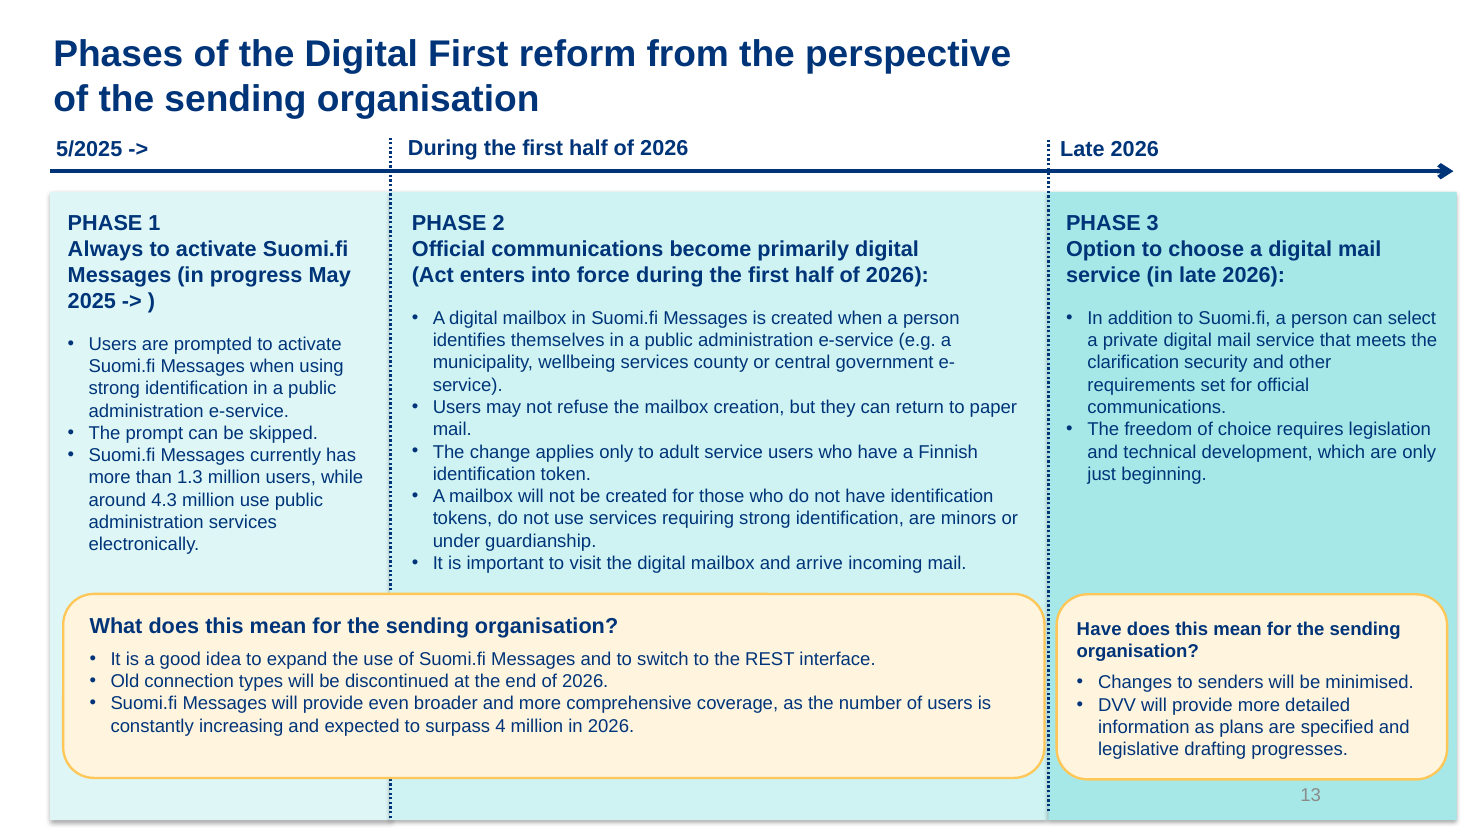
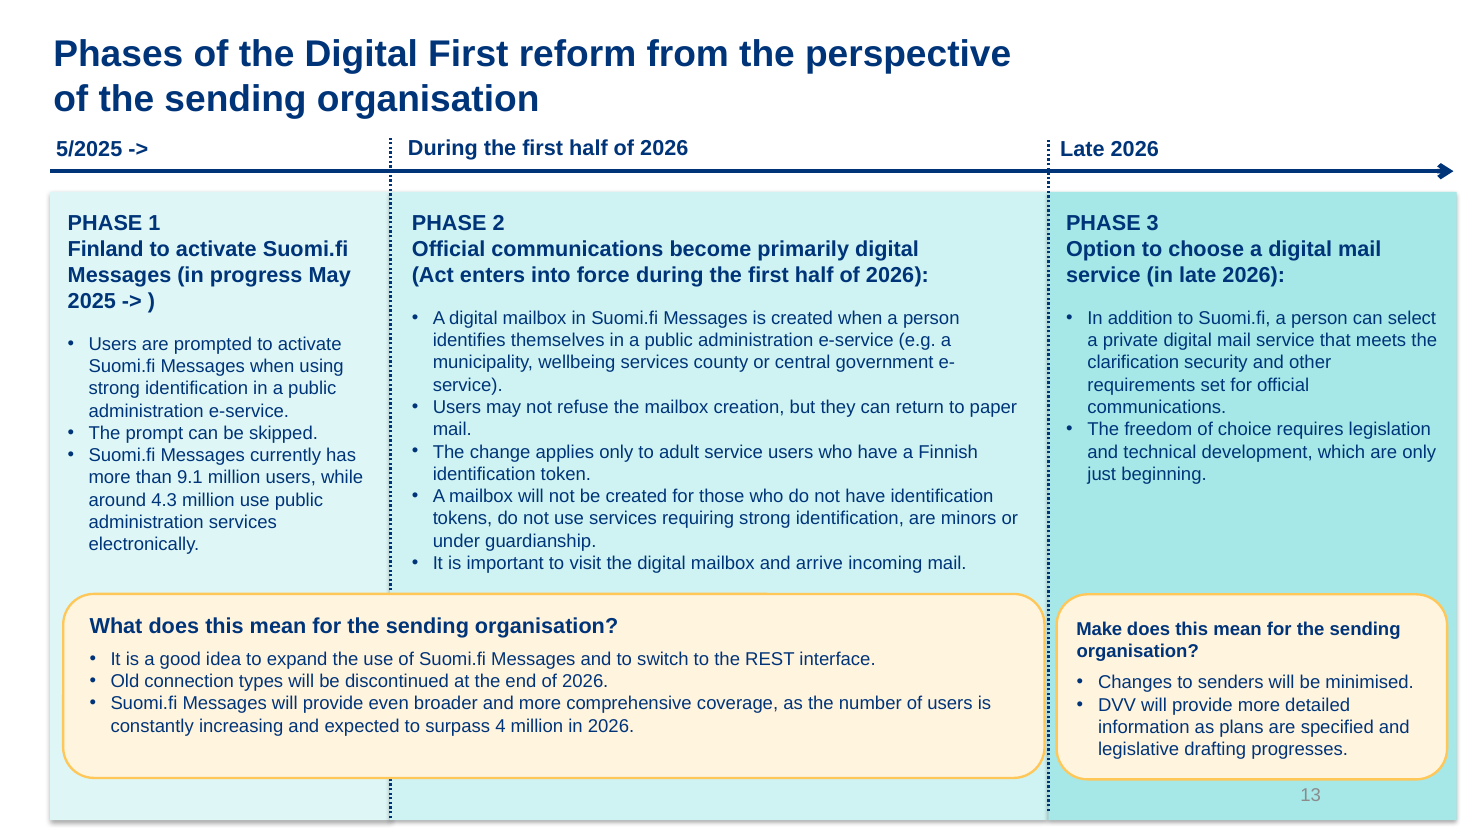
Always: Always -> Finland
1.3: 1.3 -> 9.1
Have at (1099, 629): Have -> Make
